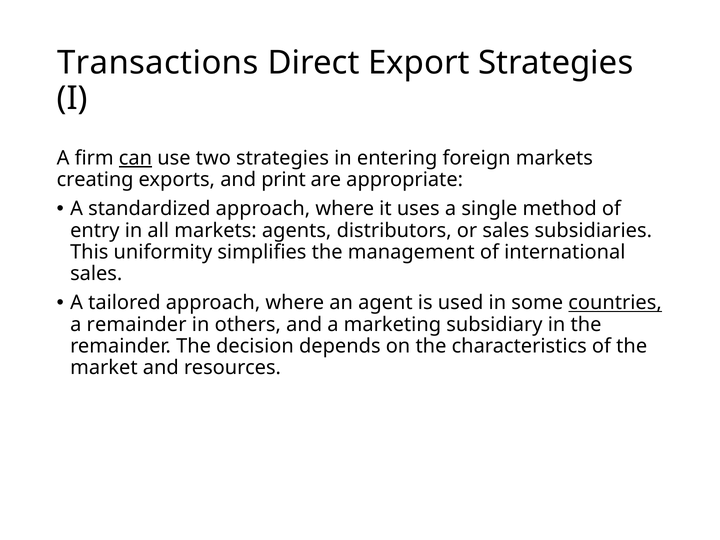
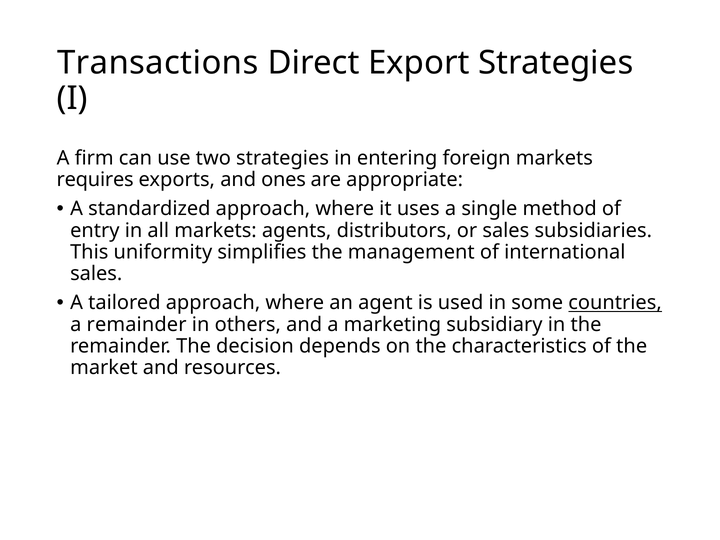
can underline: present -> none
creating: creating -> requires
print: print -> ones
